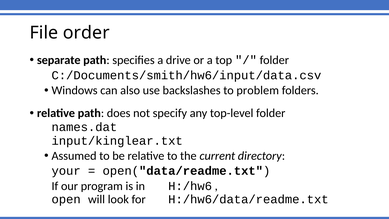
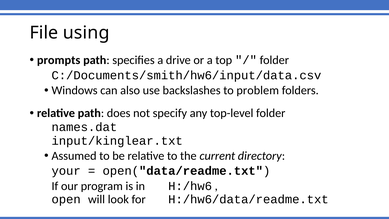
order: order -> using
separate: separate -> prompts
